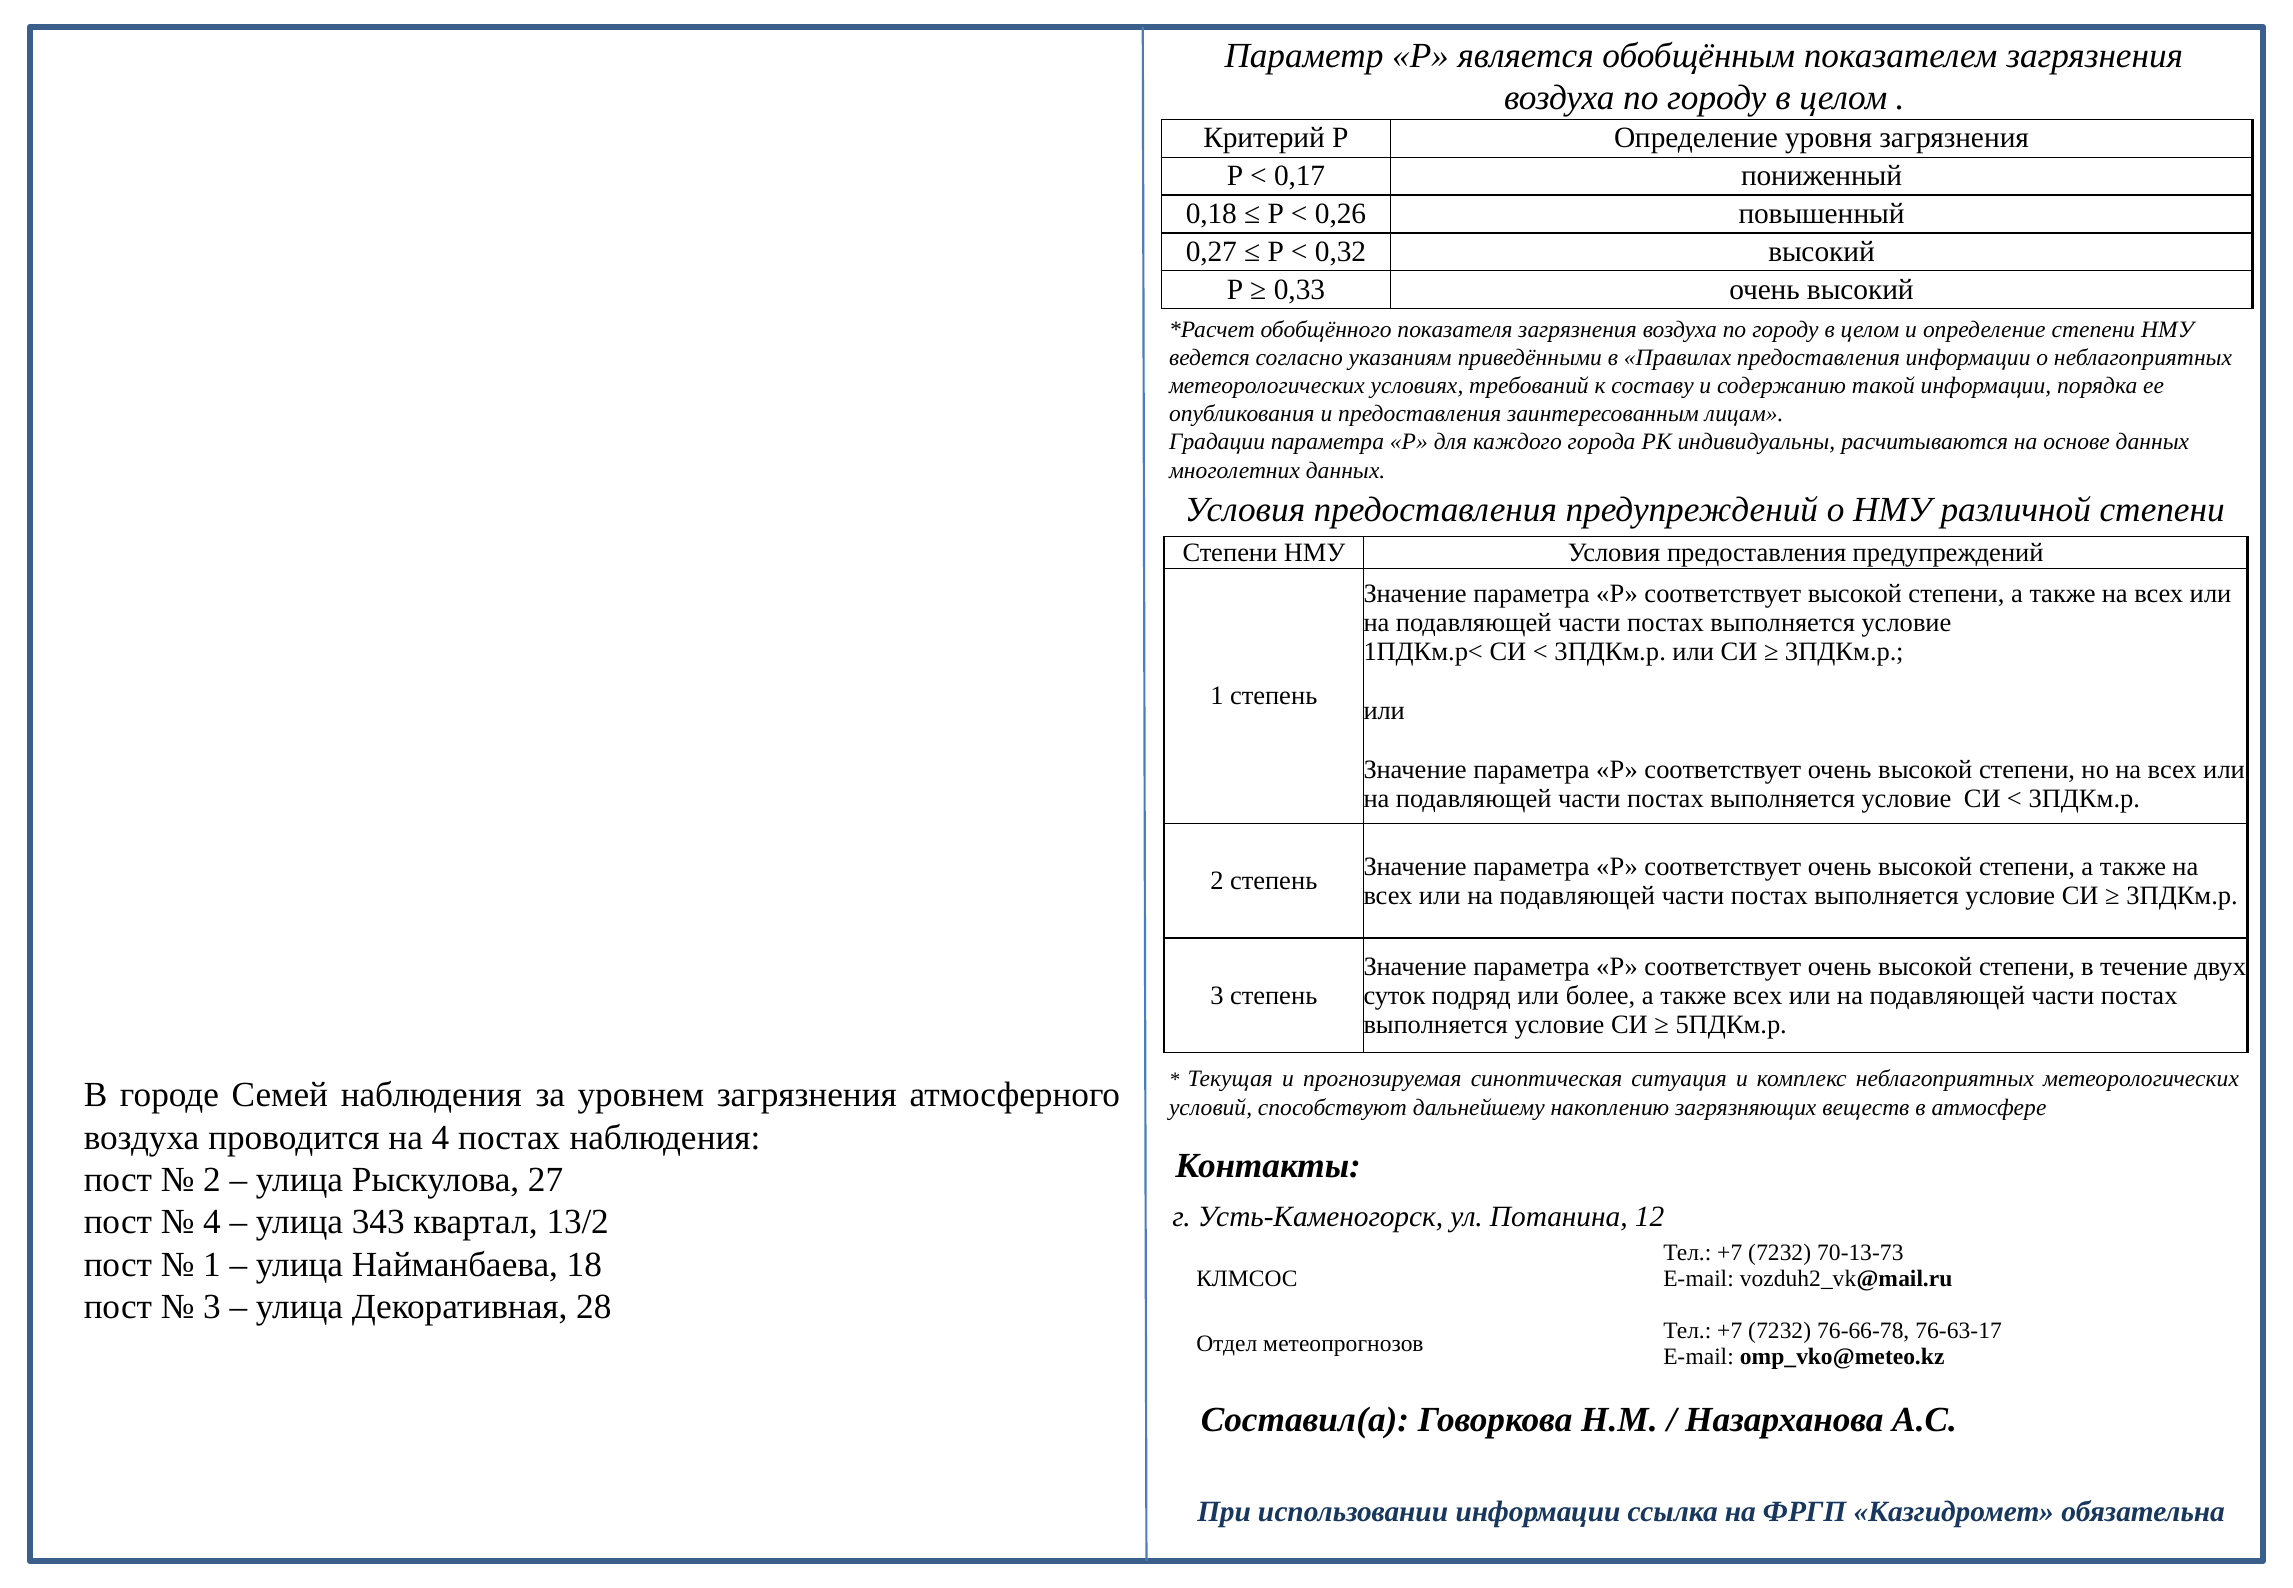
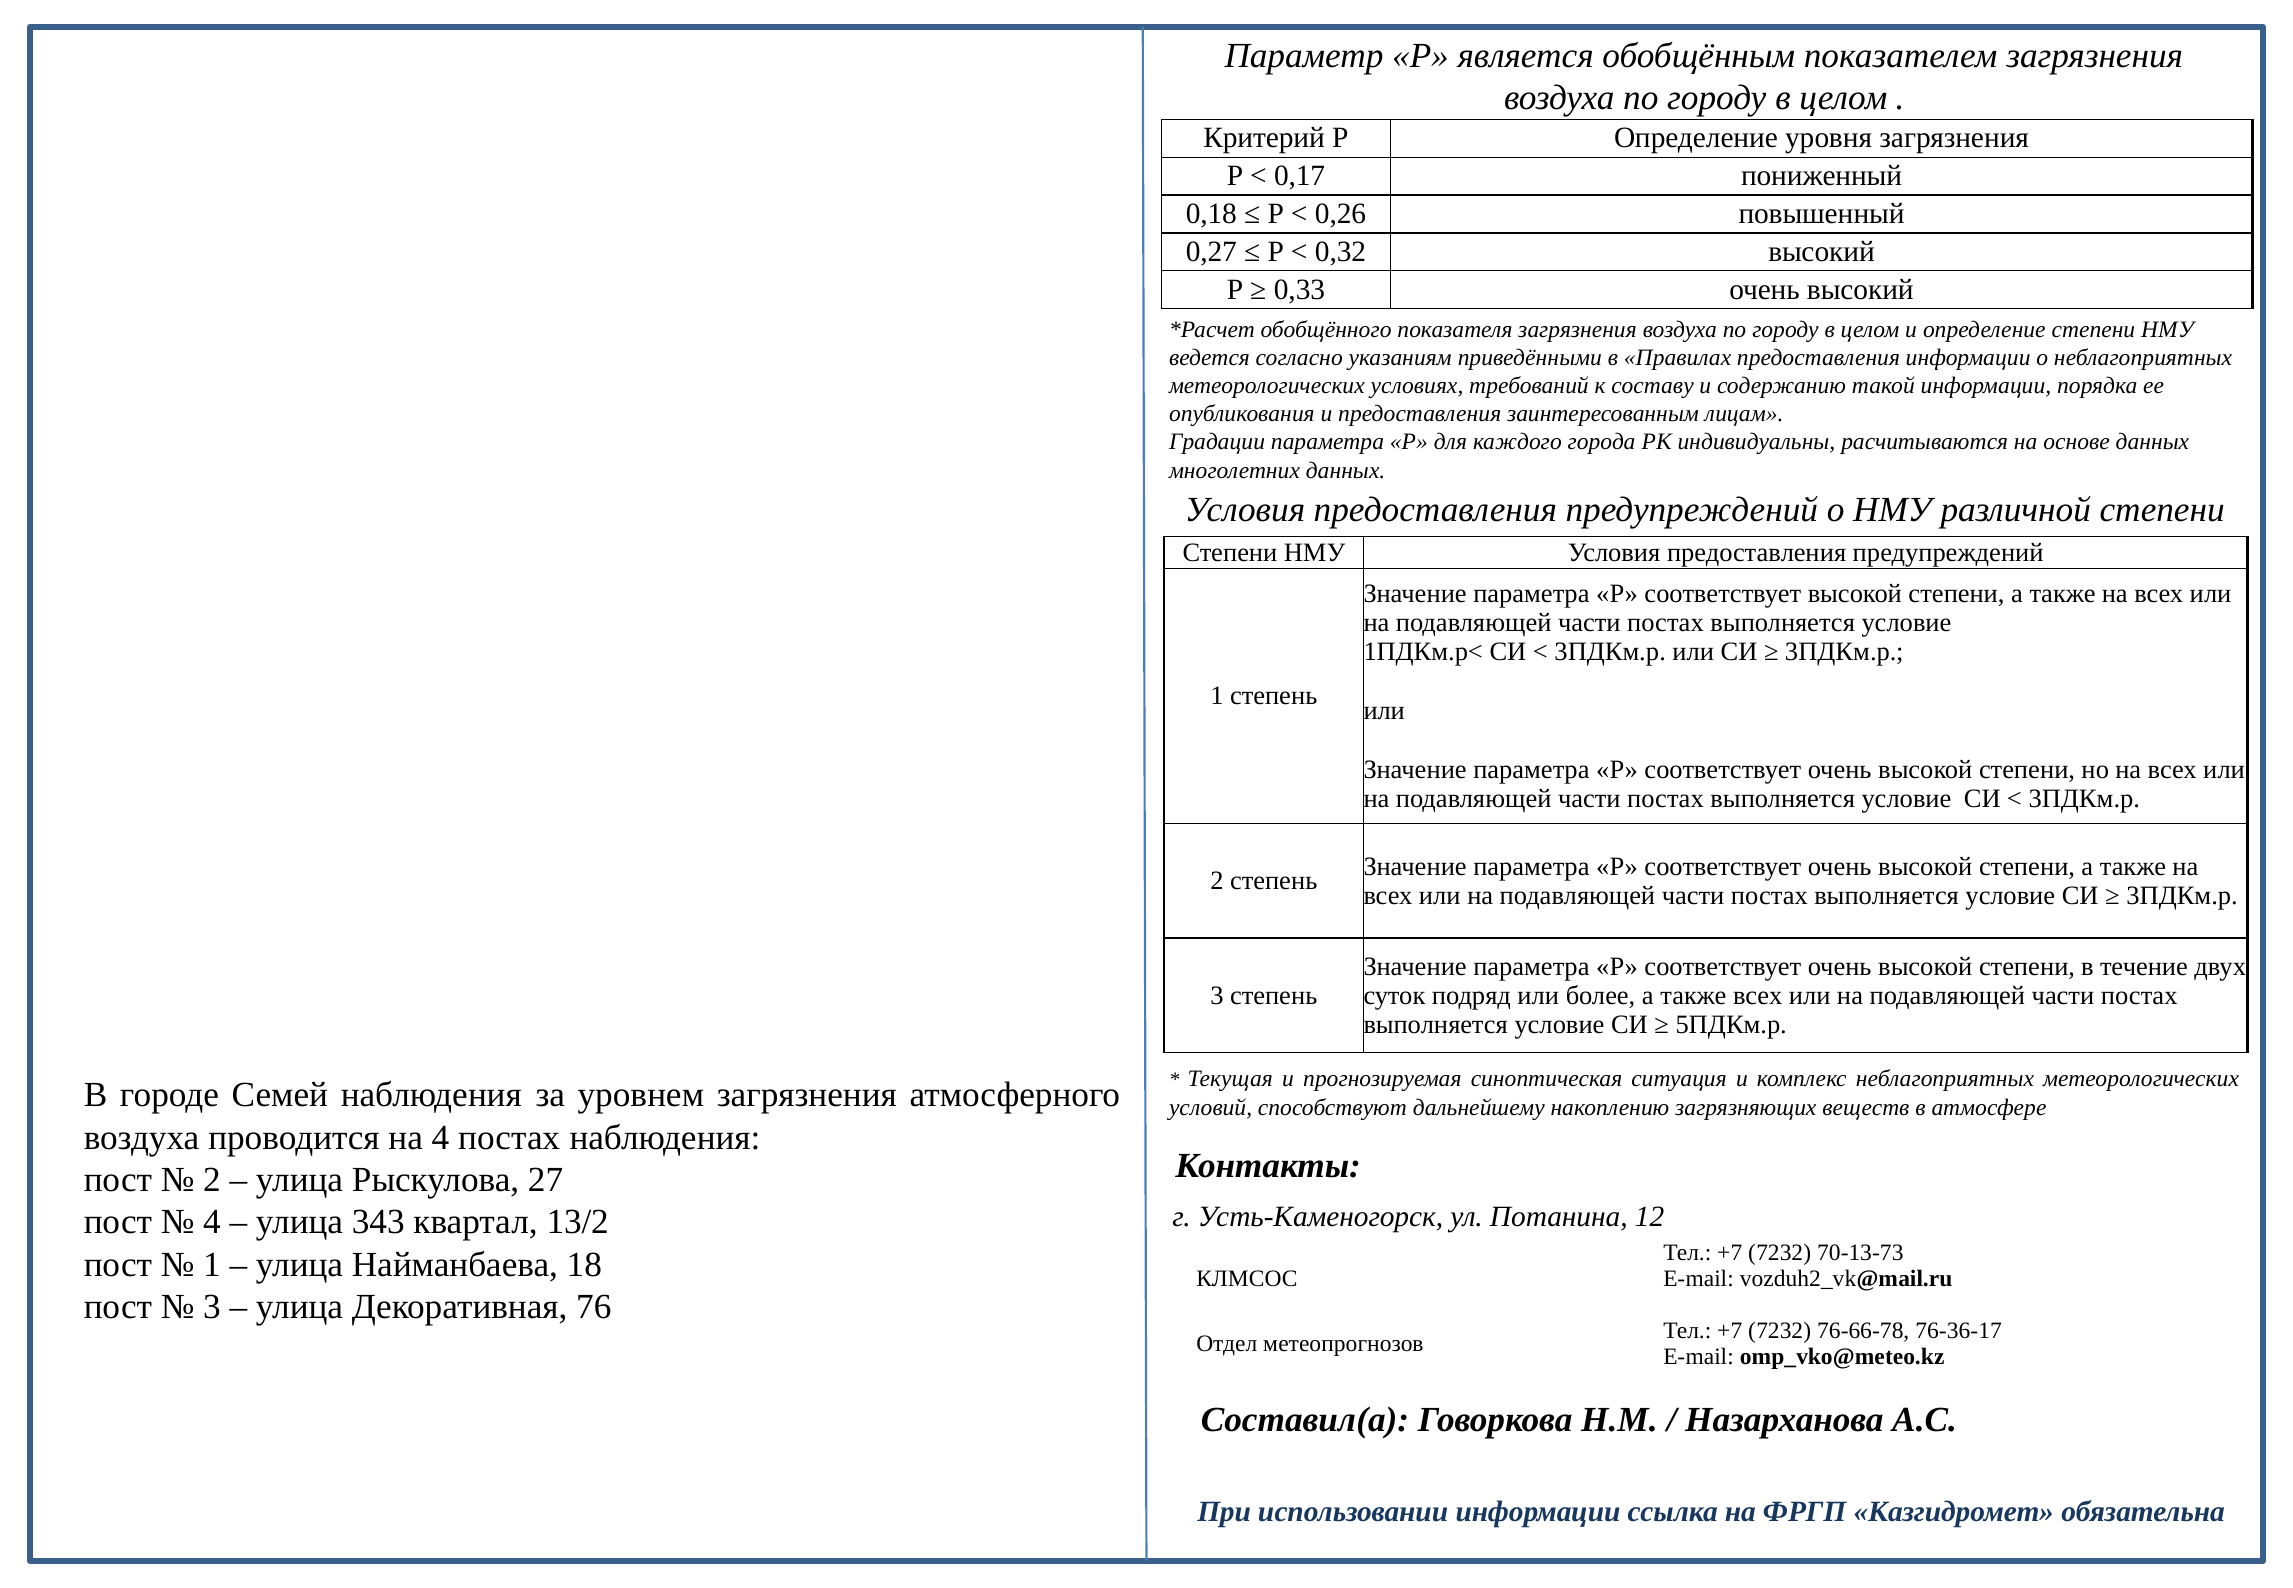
28: 28 -> 76
76-63-17: 76-63-17 -> 76-36-17
